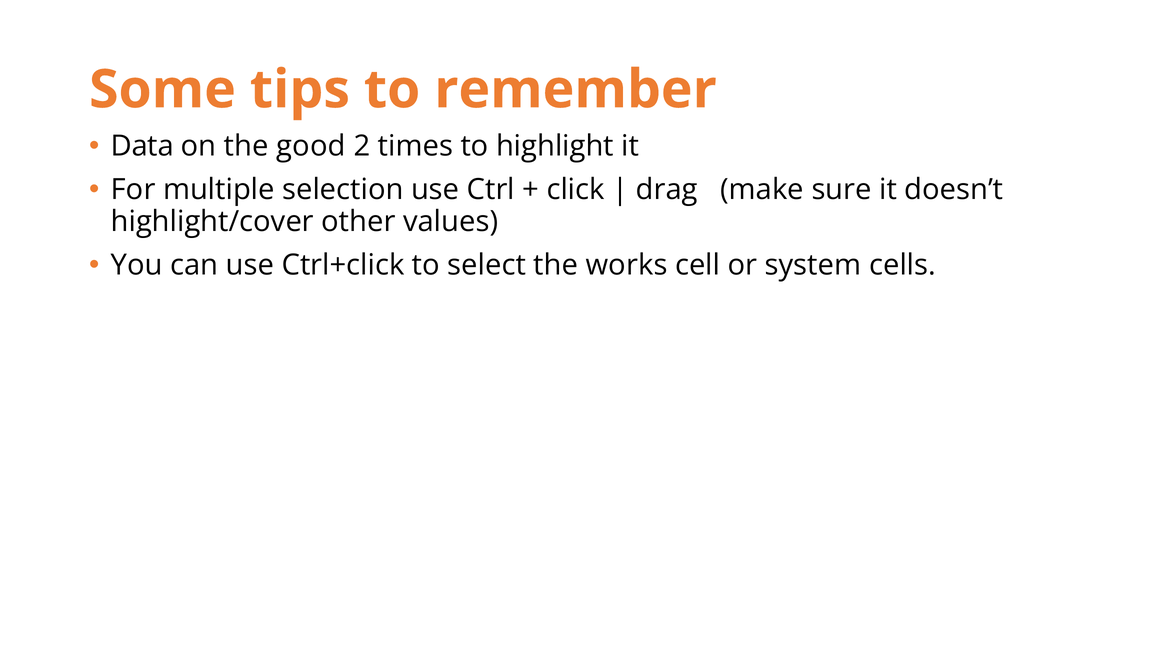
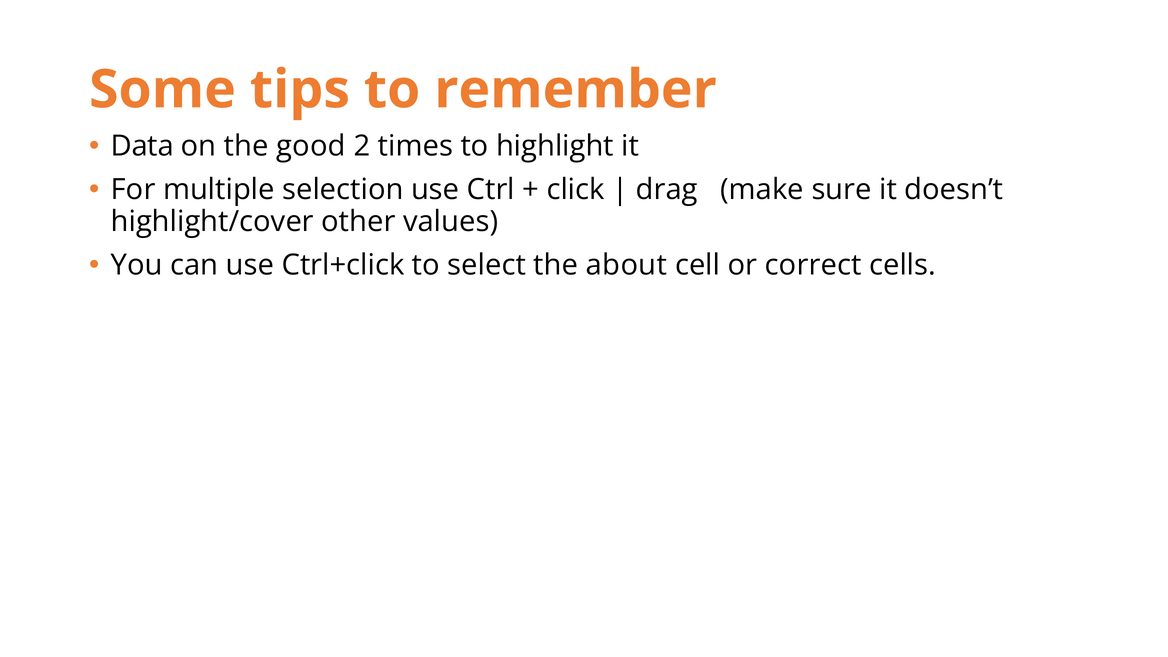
works: works -> about
system: system -> correct
